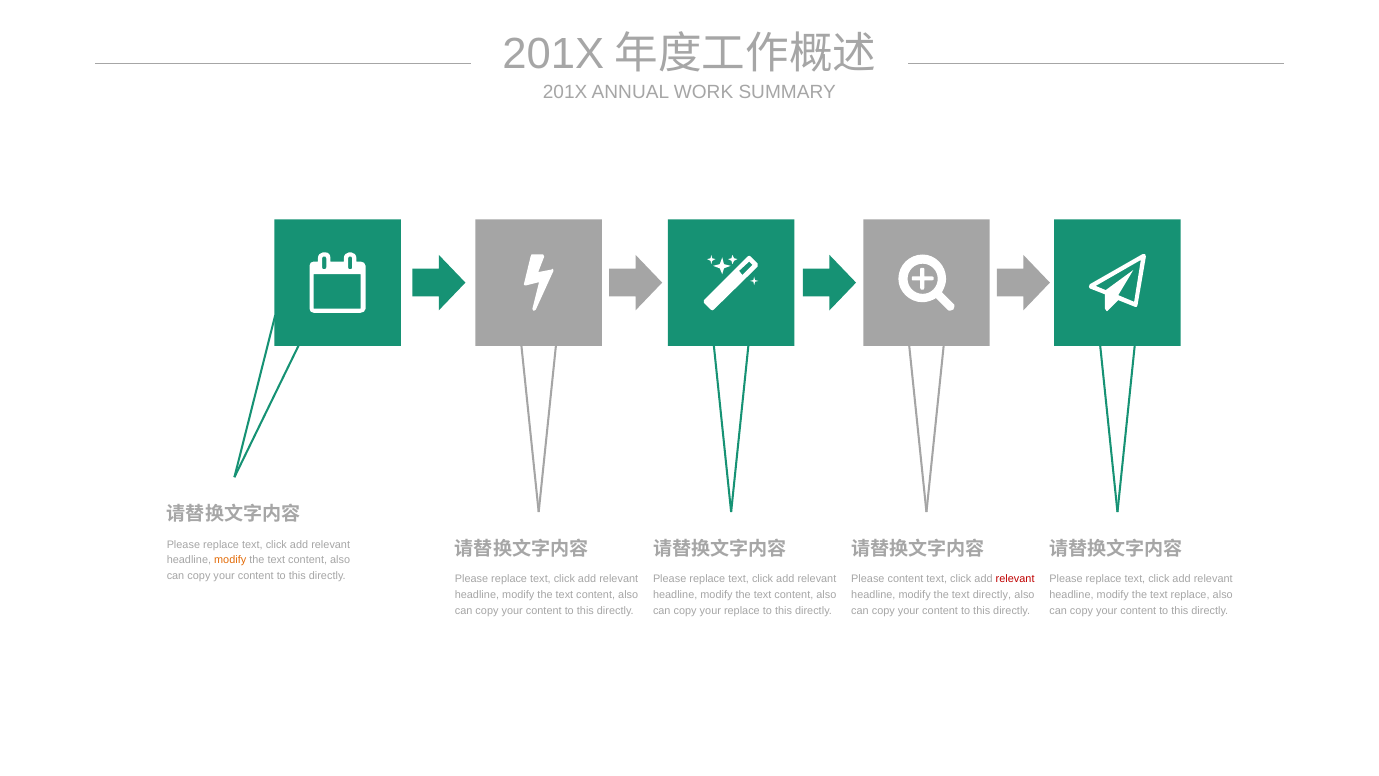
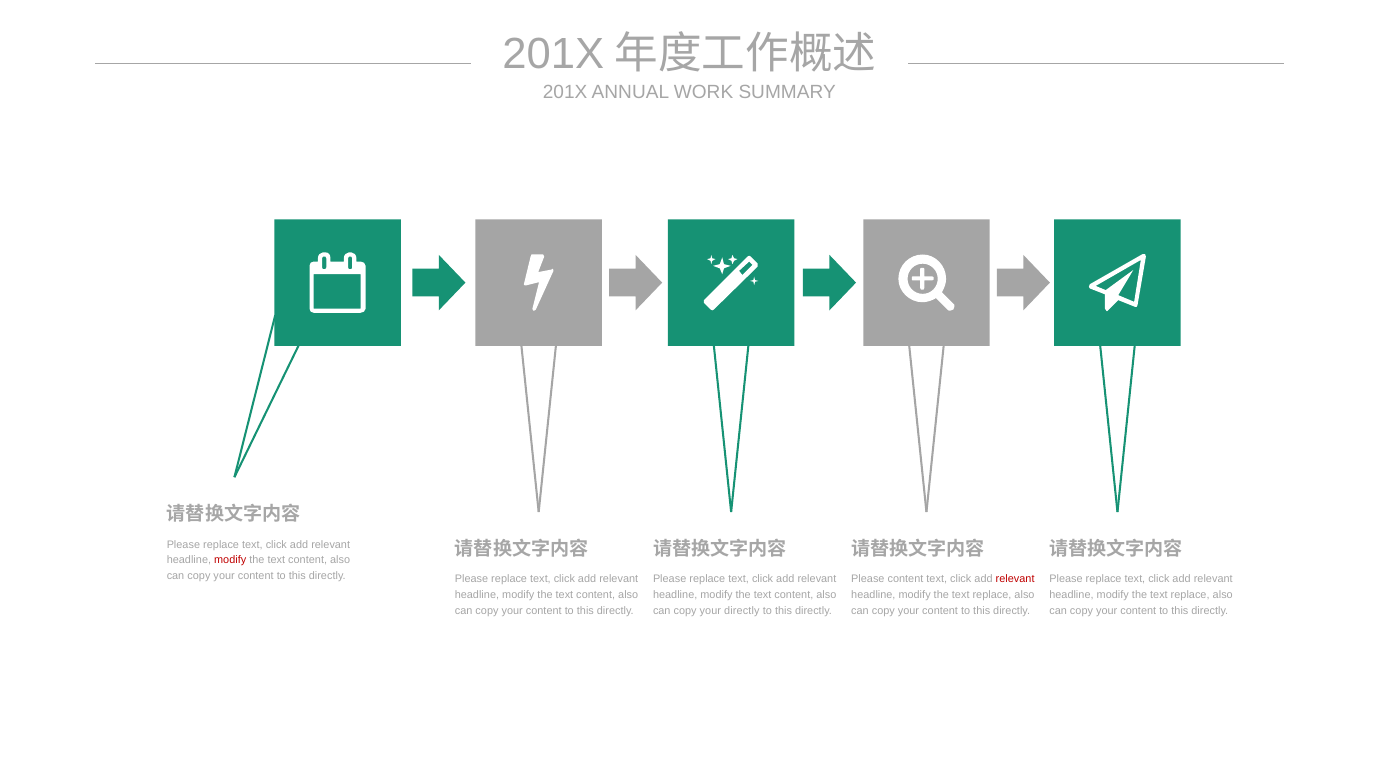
modify at (230, 560) colour: orange -> red
directly at (992, 595): directly -> replace
your replace: replace -> directly
